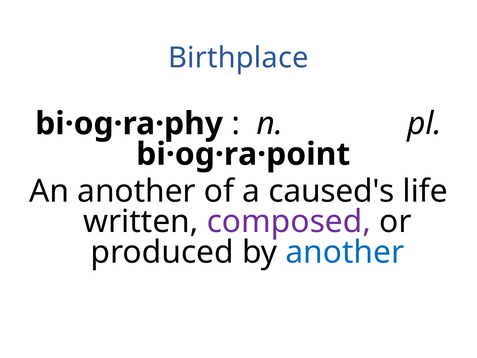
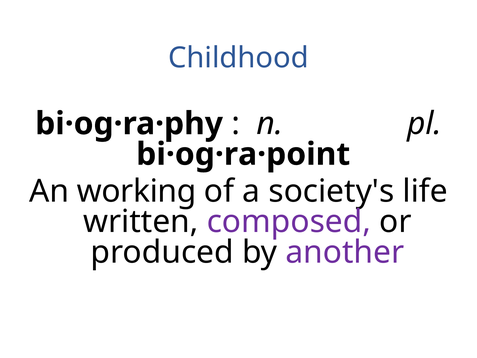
Birthplace: Birthplace -> Childhood
An another: another -> working
caused's: caused's -> society's
another at (345, 252) colour: blue -> purple
